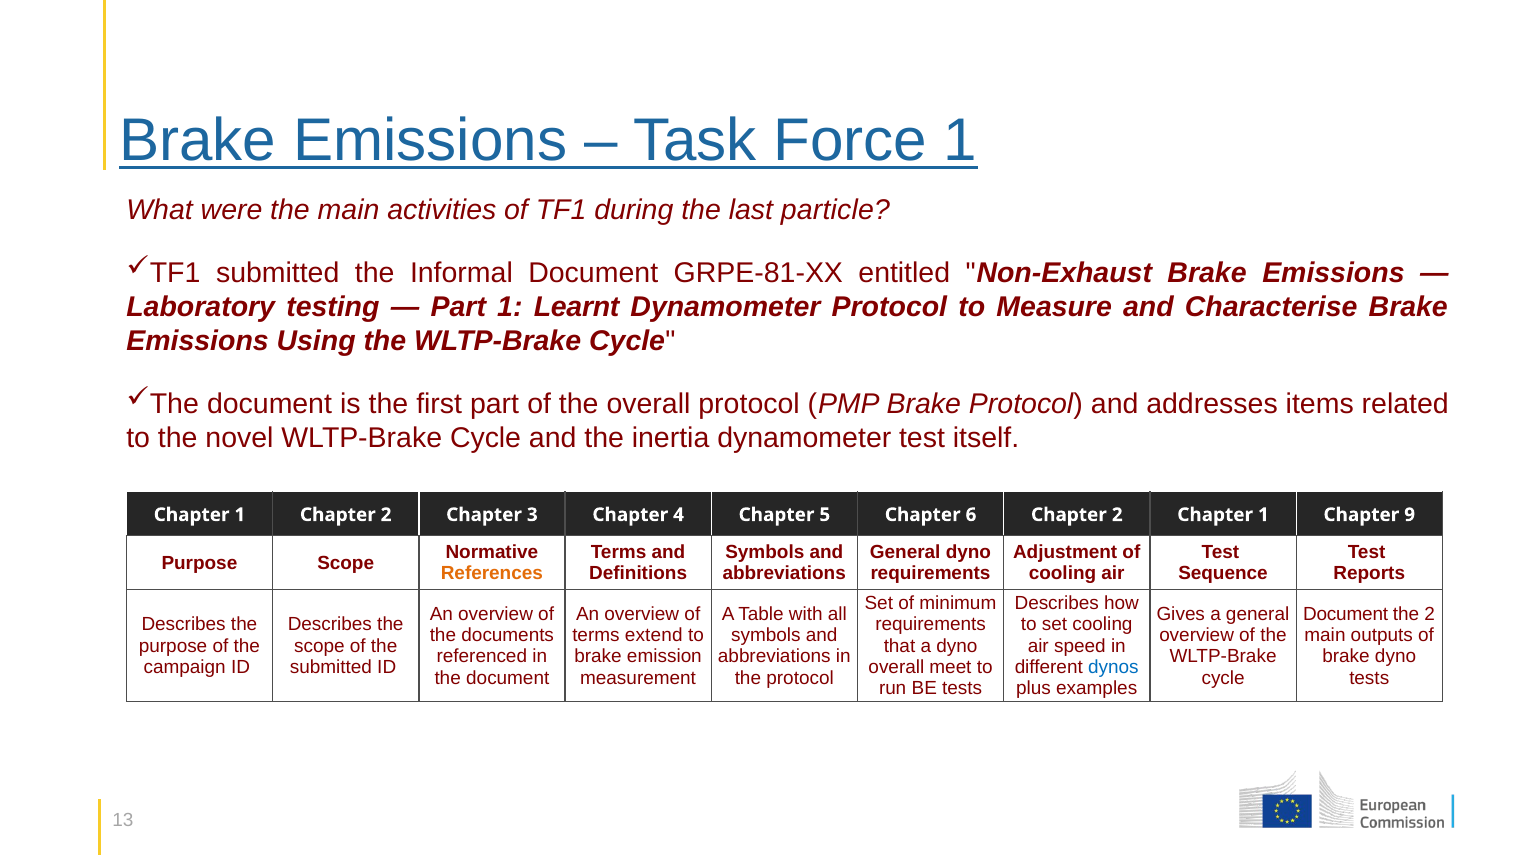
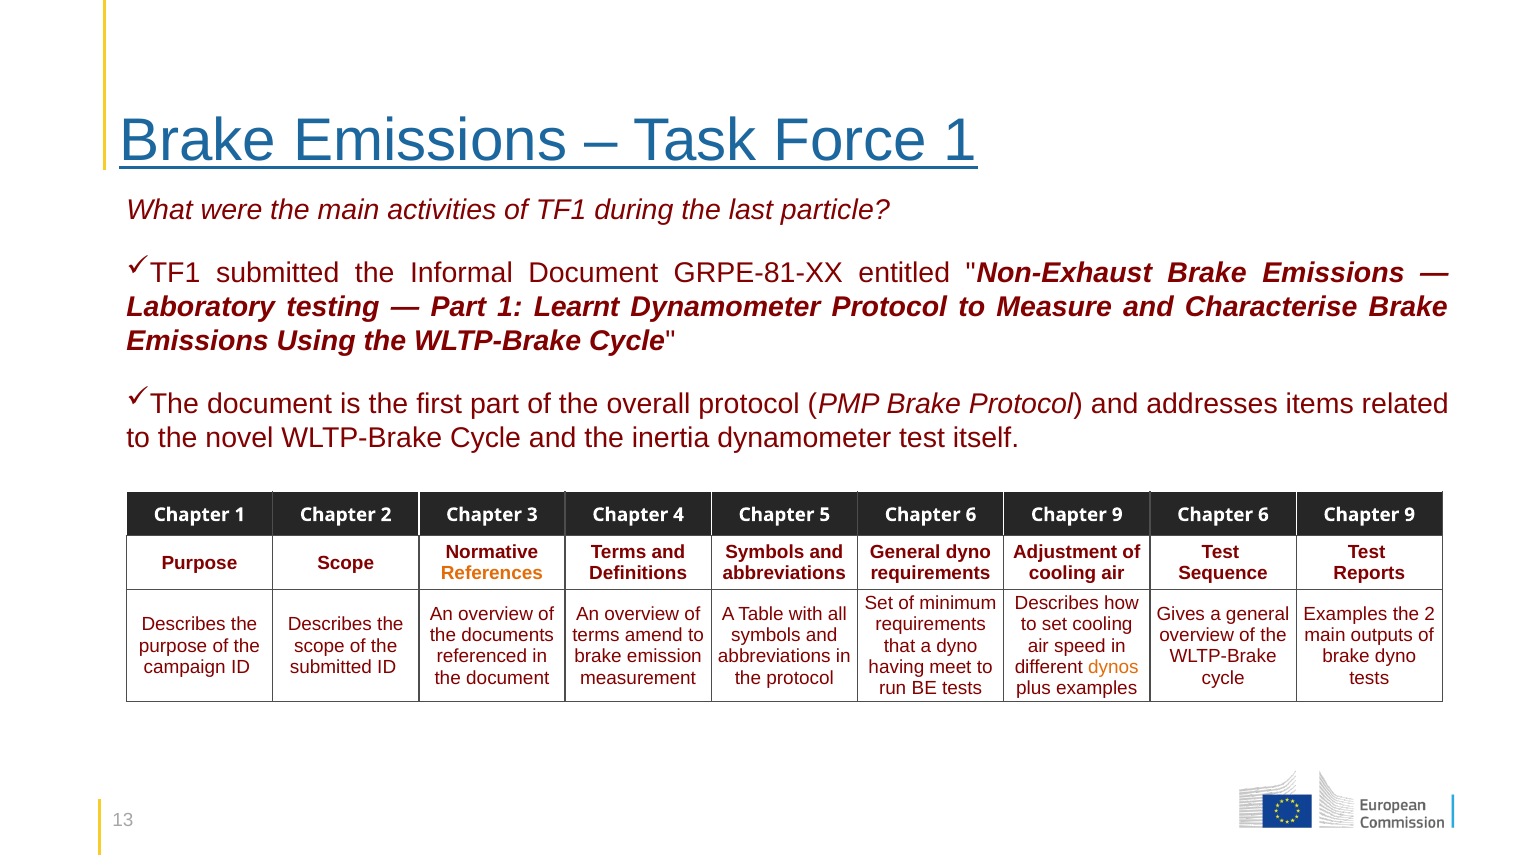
2 at (1117, 514): 2 -> 9
1 at (1263, 514): 1 -> 6
Document at (1346, 614): Document -> Examples
extend: extend -> amend
overall at (896, 667): overall -> having
dynos colour: blue -> orange
